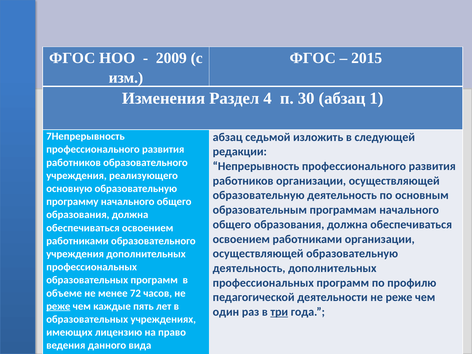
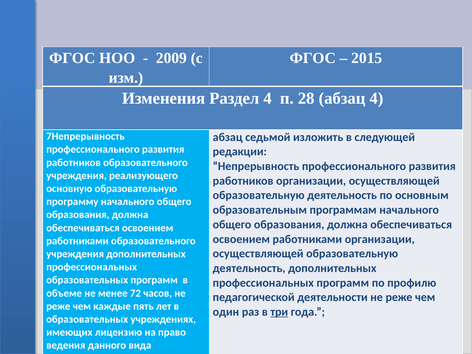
30: 30 -> 28
абзац 1: 1 -> 4
реже at (58, 306) underline: present -> none
